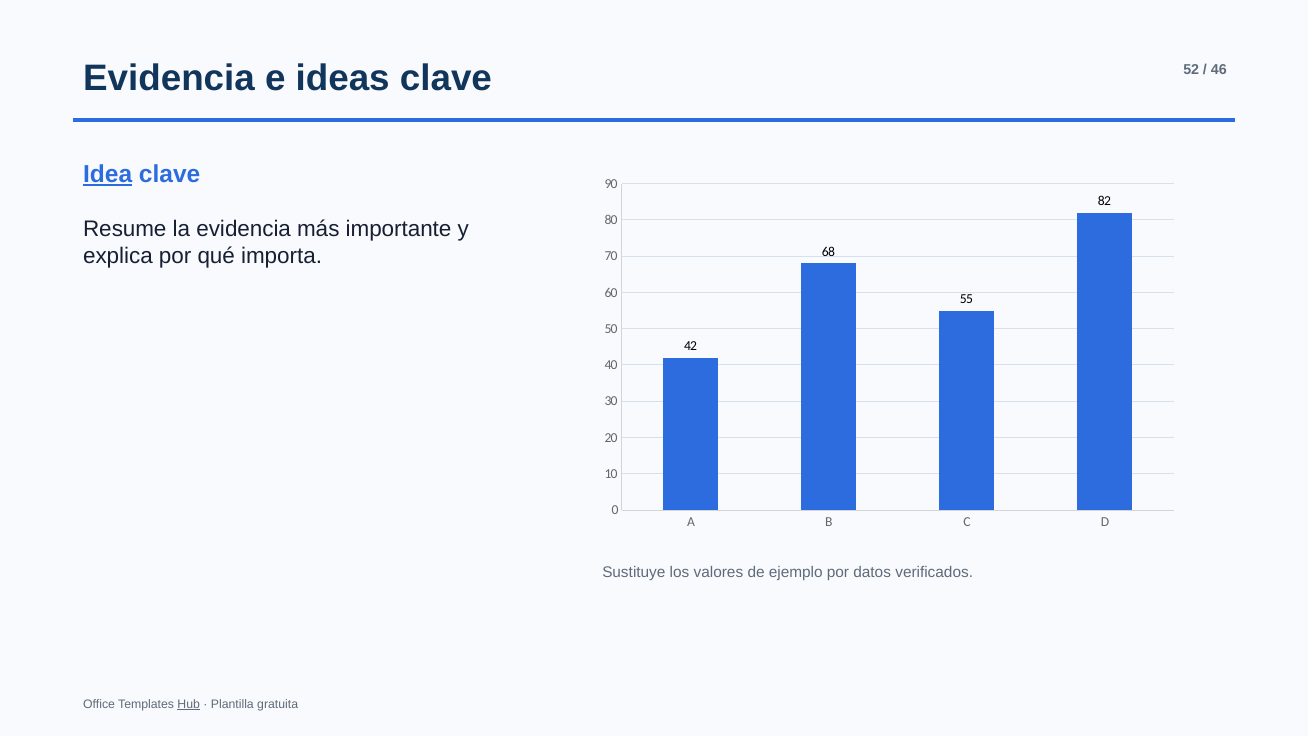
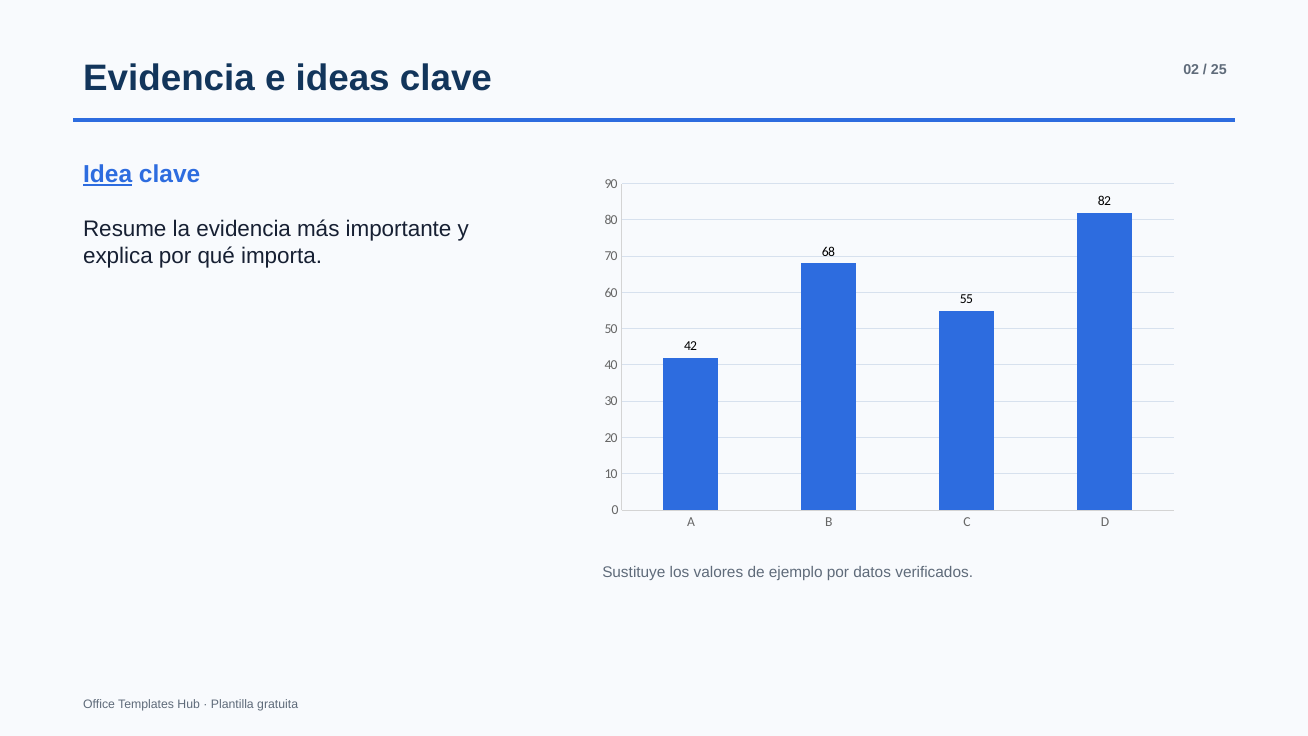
52: 52 -> 02
46: 46 -> 25
Hub underline: present -> none
